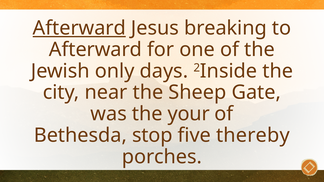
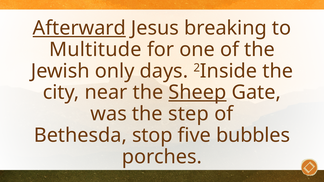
Afterward at (95, 50): Afterward -> Multitude
Sheep underline: none -> present
your: your -> step
thereby: thereby -> bubbles
